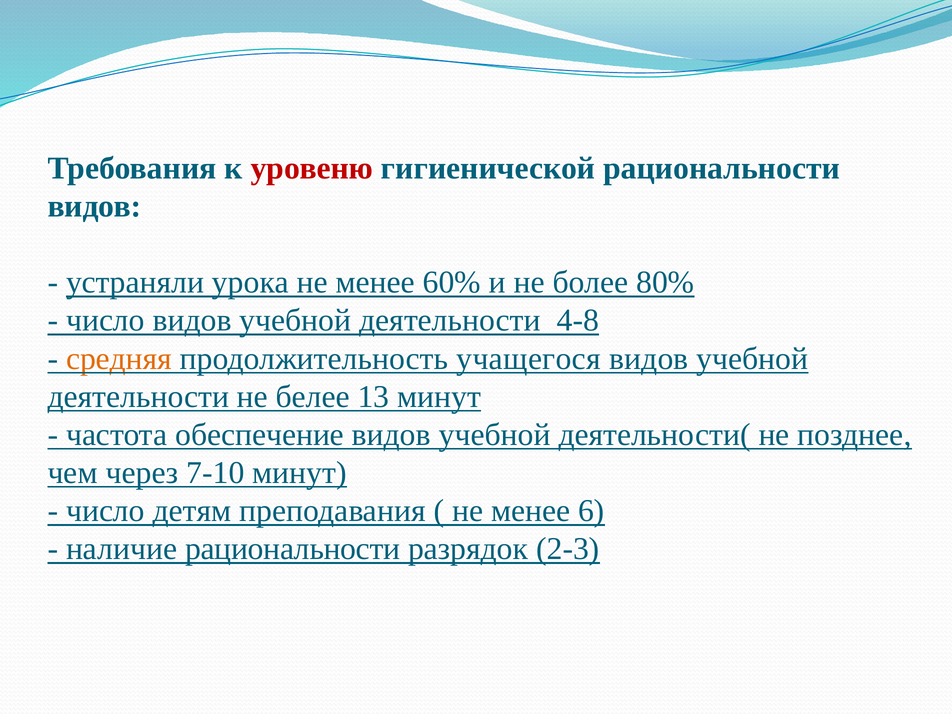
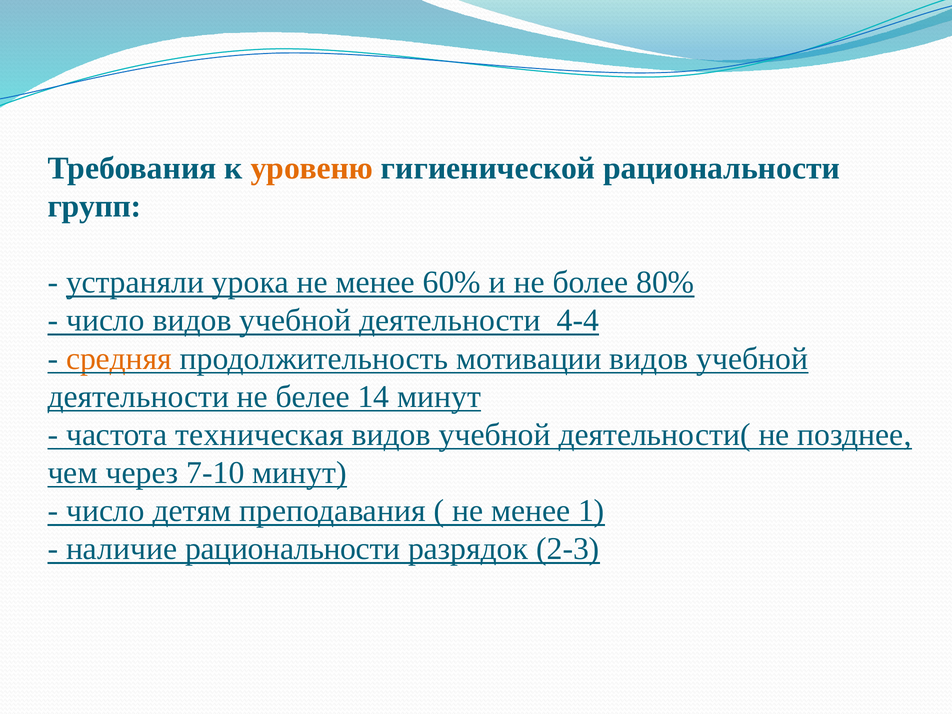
уровеню colour: red -> orange
видов at (95, 206): видов -> групп
4-8: 4-8 -> 4-4
учащегося: учащегося -> мотивации
13: 13 -> 14
обеспечение: обеспечение -> техническая
6: 6 -> 1
